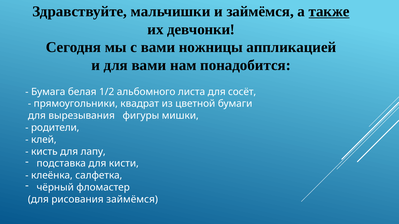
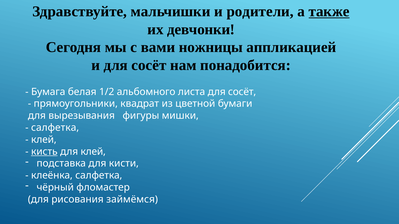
и займёмся: займёмся -> родители
и для вами: вами -> сосёт
родители at (55, 128): родители -> салфетка
кисть underline: none -> present
для лапу: лапу -> клей
